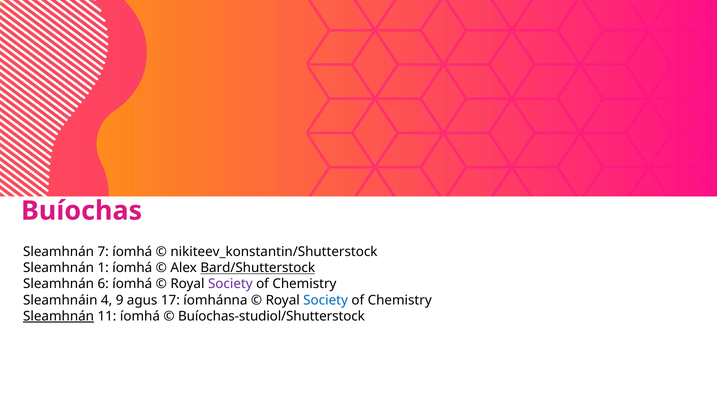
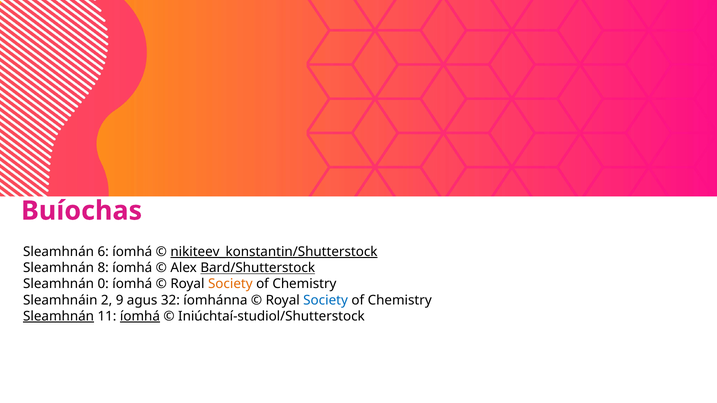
7: 7 -> 6
nikiteev_konstantin/Shutterstock underline: none -> present
1: 1 -> 8
6: 6 -> 0
Society at (230, 284) colour: purple -> orange
4: 4 -> 2
17: 17 -> 32
íomhá at (140, 317) underline: none -> present
Buíochas-studiol/Shutterstock: Buíochas-studiol/Shutterstock -> Iniúchtaí-studiol/Shutterstock
